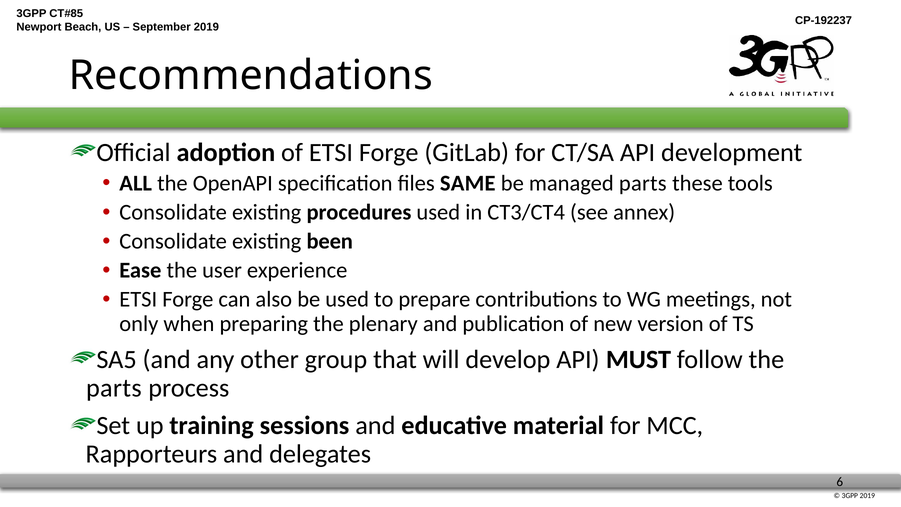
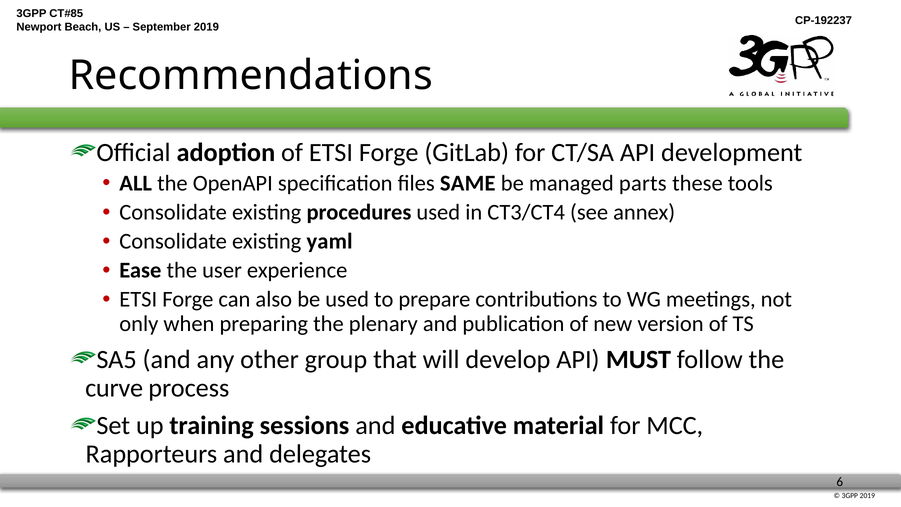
been: been -> yaml
parts at (114, 388): parts -> curve
